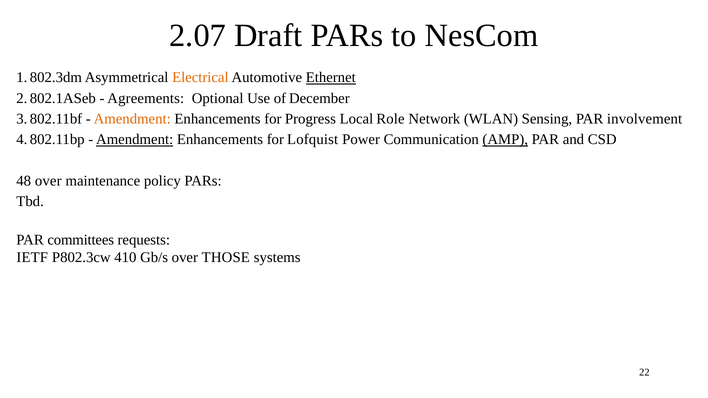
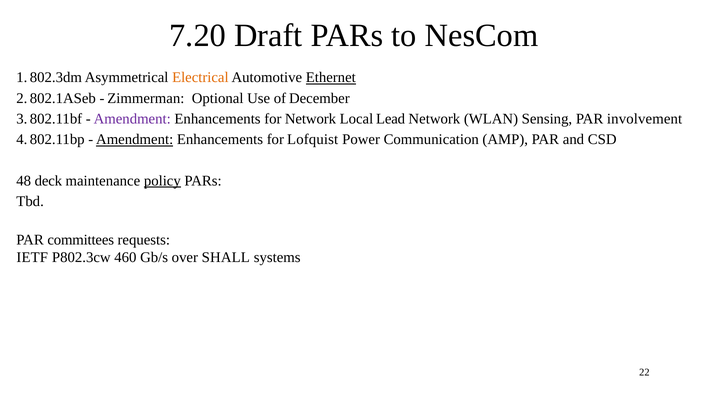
2.07: 2.07 -> 7.20
Agreements: Agreements -> Zimmerman
Amendment at (132, 119) colour: orange -> purple
for Progress: Progress -> Network
Role: Role -> Lead
AMP underline: present -> none
48 over: over -> deck
policy underline: none -> present
410: 410 -> 460
THOSE: THOSE -> SHALL
